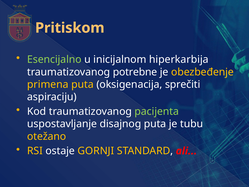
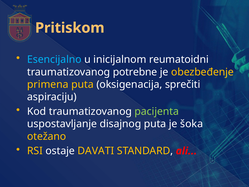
Esencijalno colour: light green -> light blue
hiperkarbija: hiperkarbija -> reumatoidni
tubu: tubu -> šoka
GORNJI: GORNJI -> DAVATI
